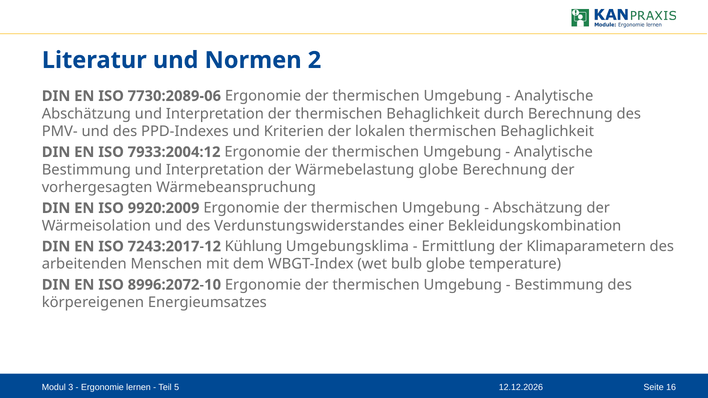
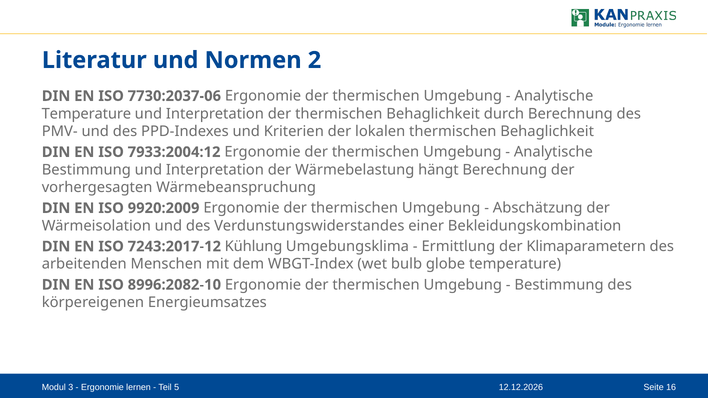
7730:2089-06: 7730:2089-06 -> 7730:2037-06
Abschätzung at (86, 114): Abschätzung -> Temperature
Wärmebelastung globe: globe -> hängt
8996:2072-10: 8996:2072-10 -> 8996:2082-10
